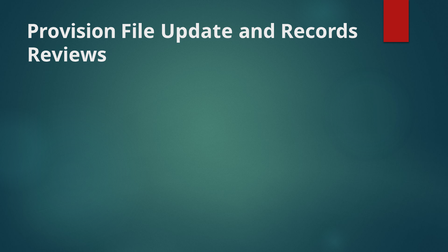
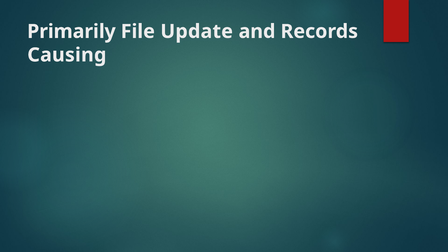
Provision: Provision -> Primarily
Reviews: Reviews -> Causing
